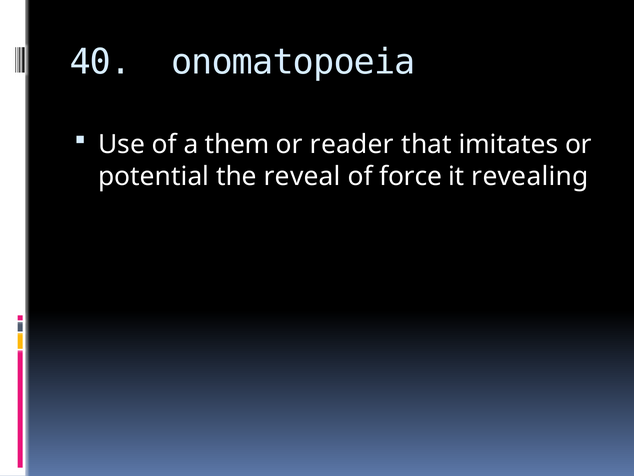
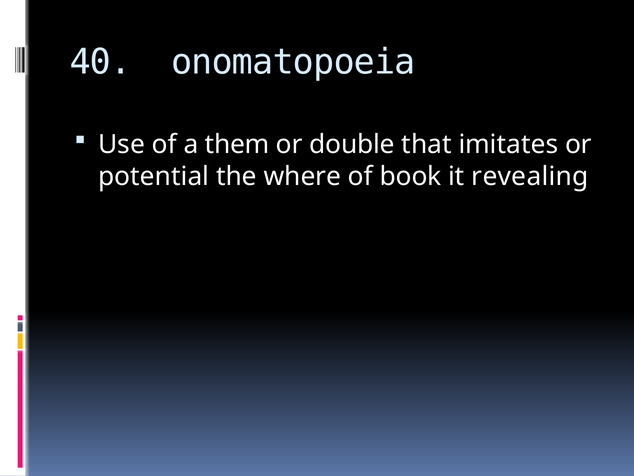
reader: reader -> double
reveal: reveal -> where
force: force -> book
